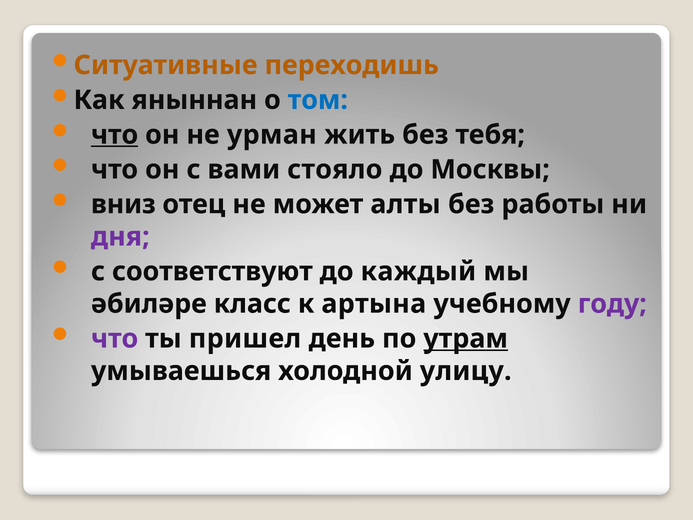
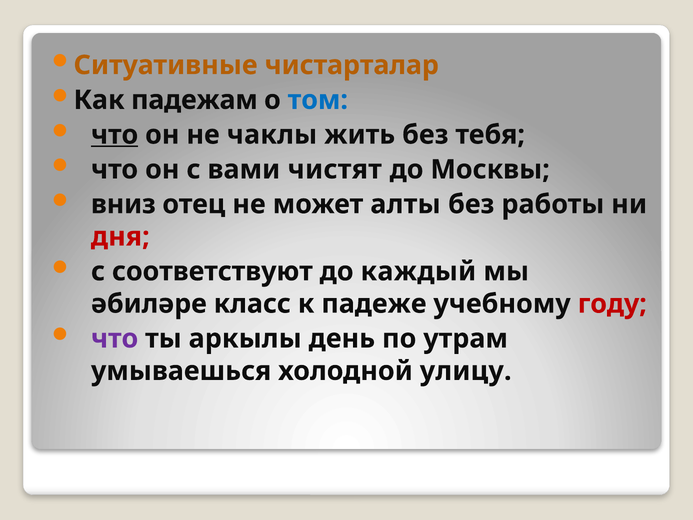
переходишь: переходишь -> чистарталар
яныннан: яныннан -> падежам
урман: урман -> чаклы
стояло: стояло -> чистят
дня colour: purple -> red
артына: артына -> падеже
году colour: purple -> red
пришел: пришел -> аркылы
утрам underline: present -> none
